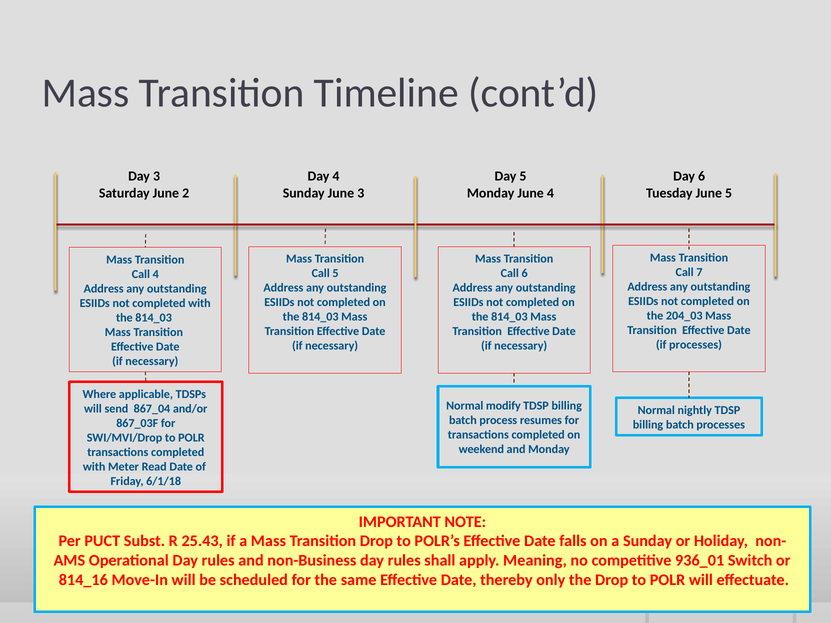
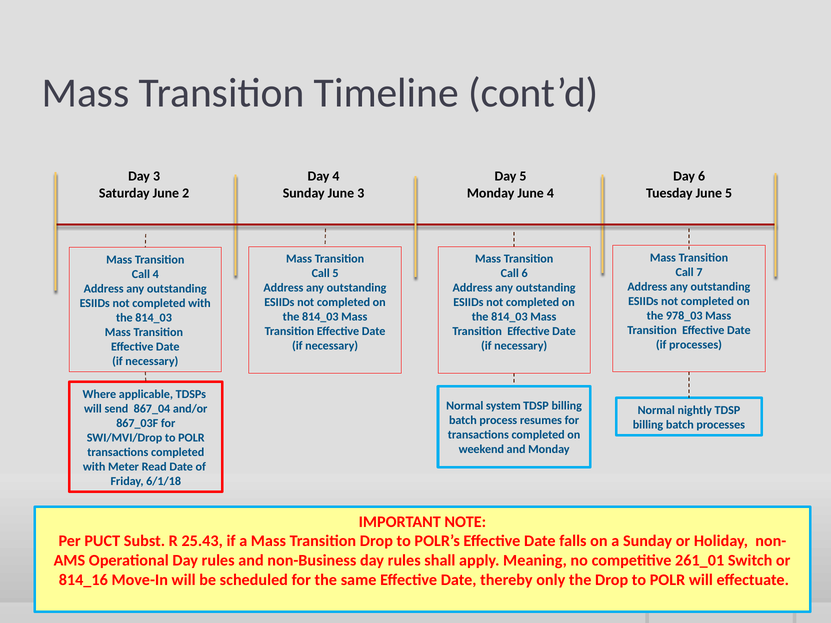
204_03: 204_03 -> 978_03
modify: modify -> system
936_01: 936_01 -> 261_01
